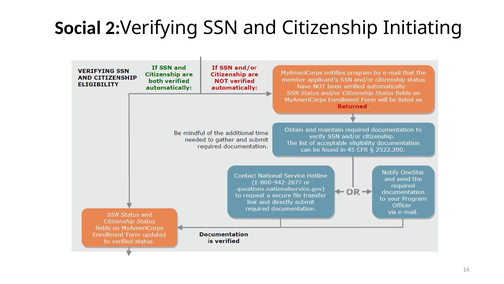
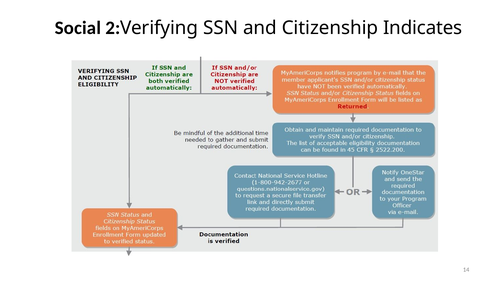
Initiating: Initiating -> Indicates
